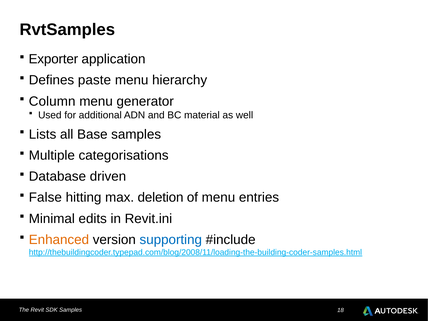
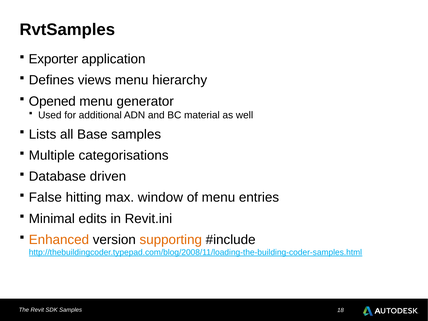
paste: paste -> views
Column: Column -> Opened
deletion: deletion -> window
supporting colour: blue -> orange
